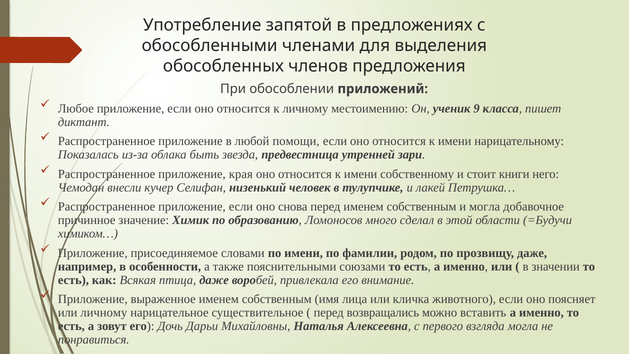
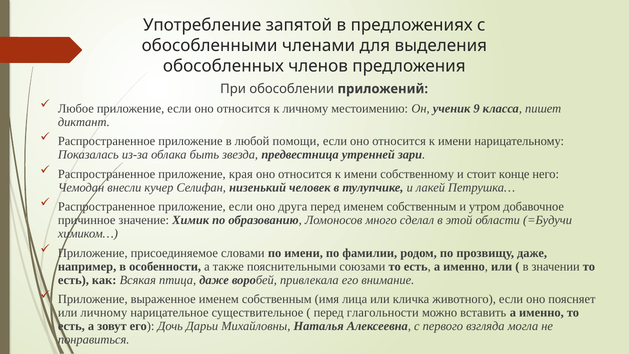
книги: книги -> конце
снова: снова -> друга
и могла: могла -> утром
возвращались: возвращались -> глагольности
